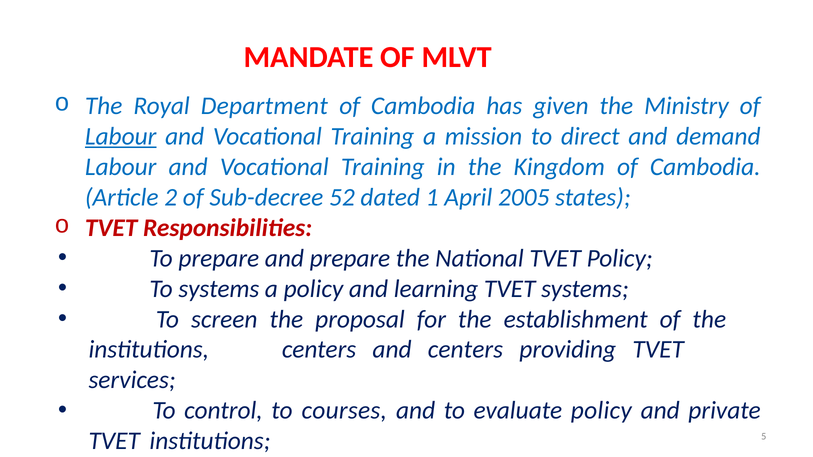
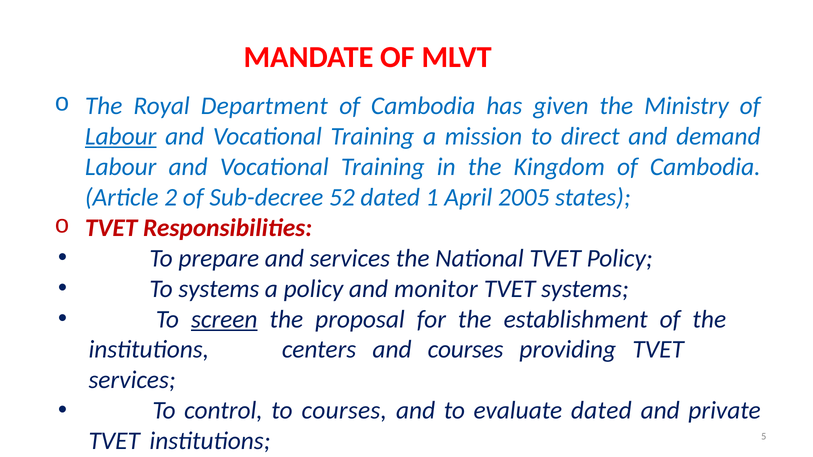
and prepare: prepare -> services
learning: learning -> monitor
screen underline: none -> present
and centers: centers -> courses
evaluate policy: policy -> dated
